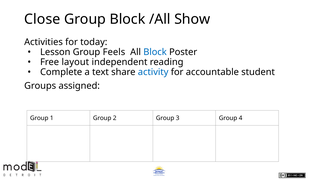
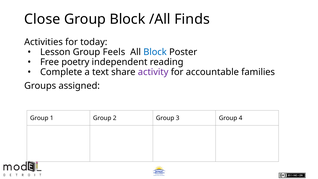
Show: Show -> Finds
layout: layout -> poetry
activity colour: blue -> purple
student: student -> families
